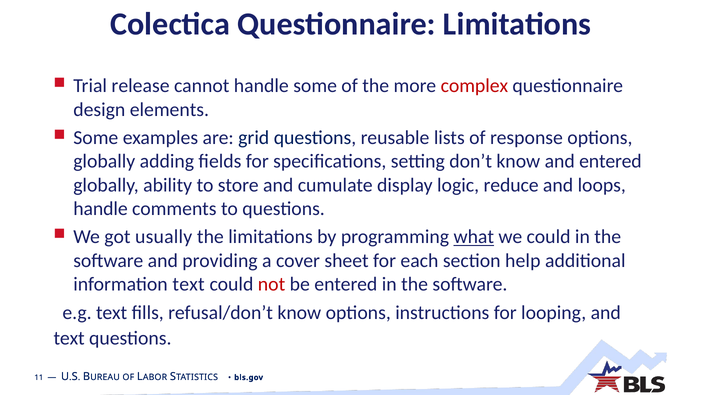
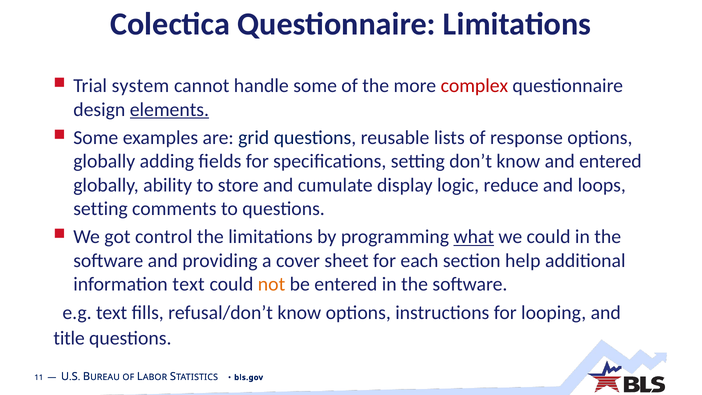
release: release -> system
elements underline: none -> present
handle at (101, 209): handle -> setting
usually: usually -> control
not colour: red -> orange
text at (69, 338): text -> title
